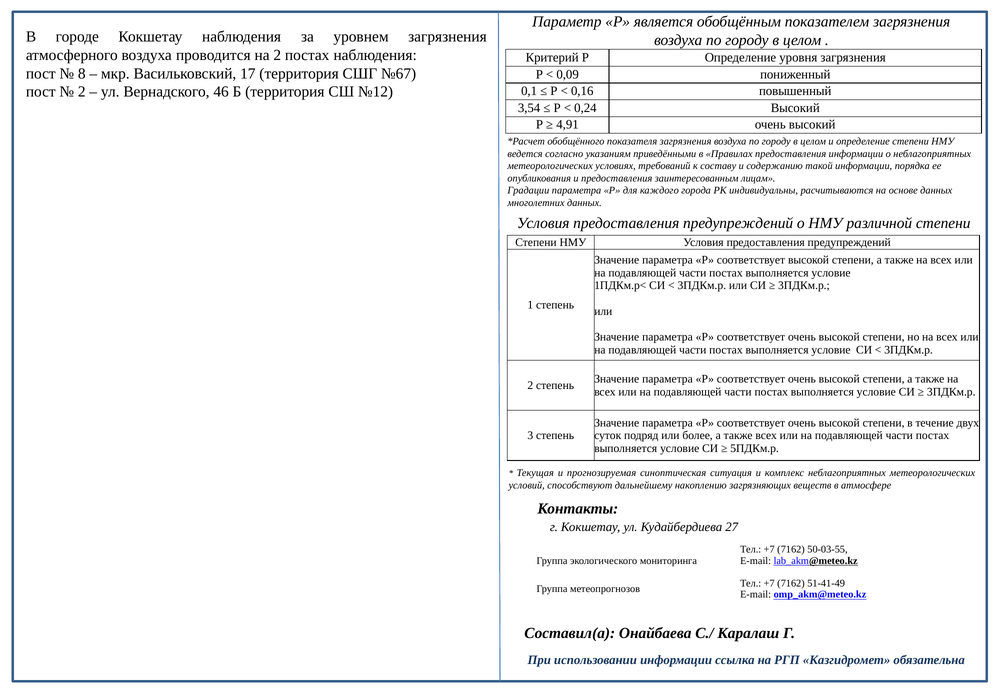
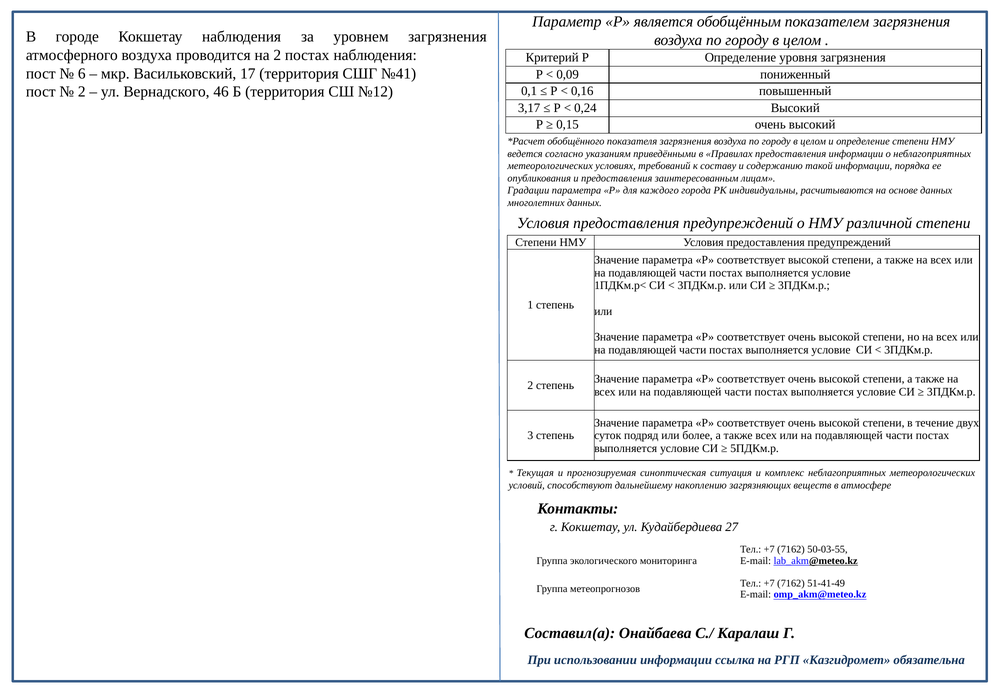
8: 8 -> 6
№67: №67 -> №41
3,54: 3,54 -> 3,17
4,91: 4,91 -> 0,15
